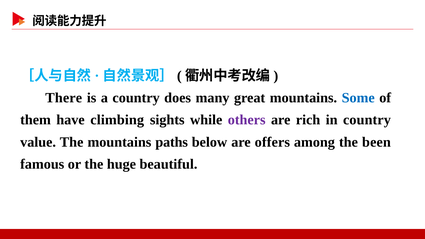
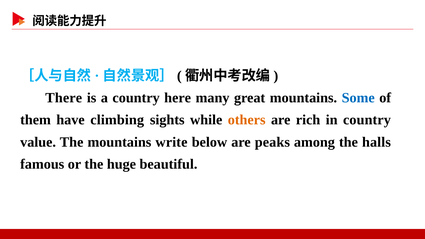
does: does -> here
others colour: purple -> orange
paths: paths -> write
offers: offers -> peaks
been: been -> halls
